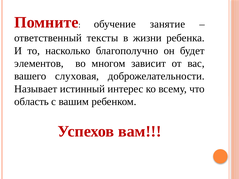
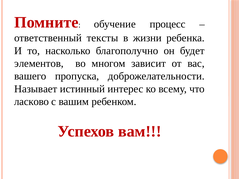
занятие: занятие -> процесс
слуховая: слуховая -> пропуска
область: область -> ласково
